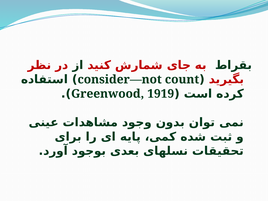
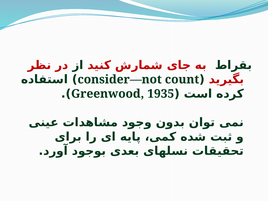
1919: 1919 -> 1935
